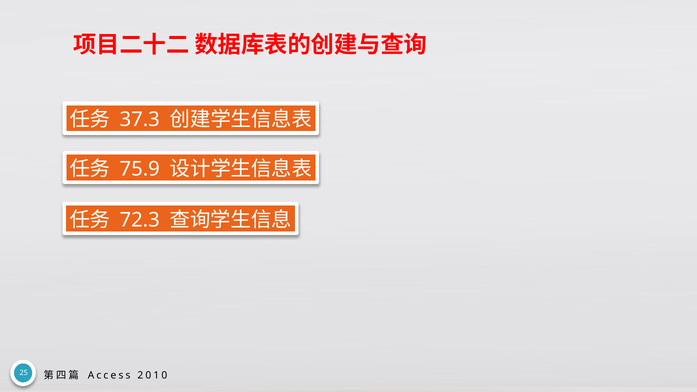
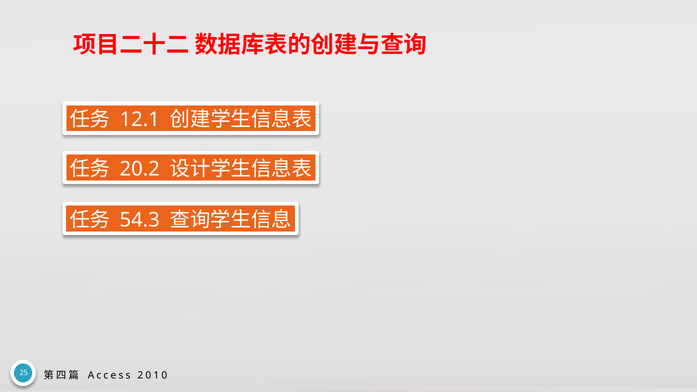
37.3: 37.3 -> 12.1
75.9: 75.9 -> 20.2
72.3: 72.3 -> 54.3
